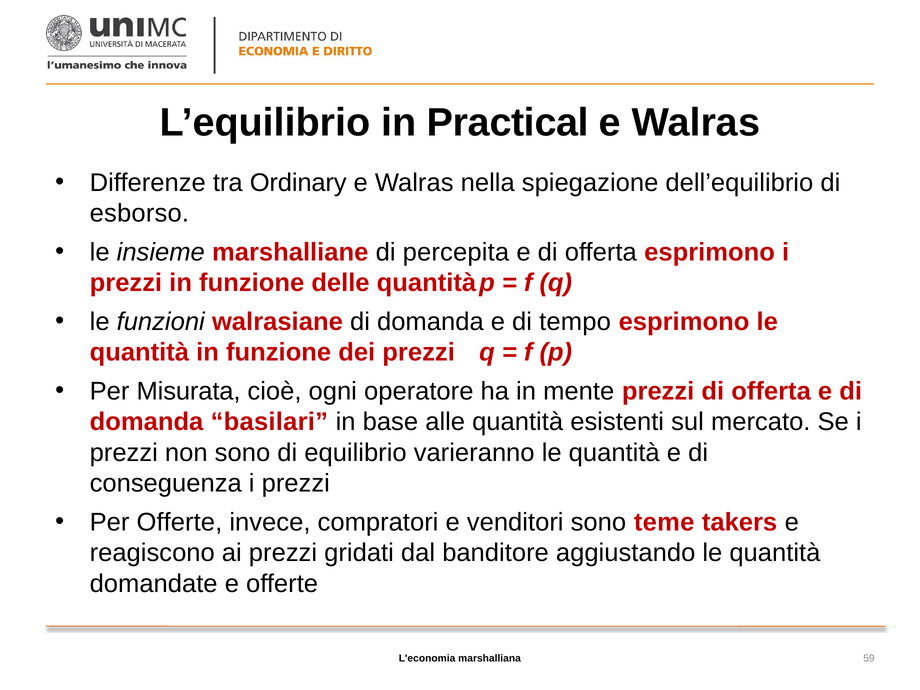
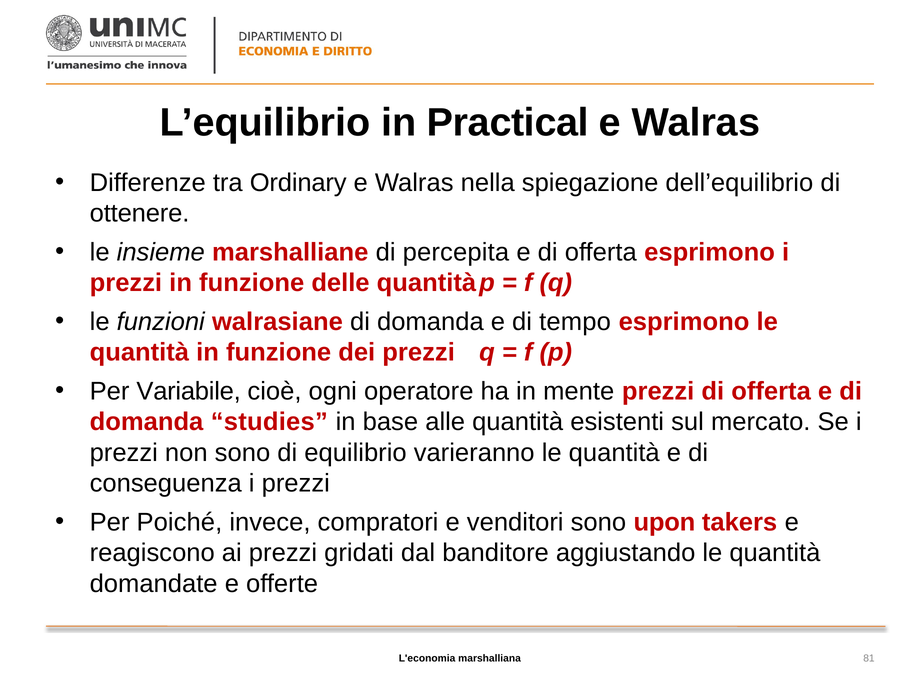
esborso: esborso -> ottenere
Misurata: Misurata -> Variabile
basilari: basilari -> studies
Per Offerte: Offerte -> Poiché
teme: teme -> upon
59: 59 -> 81
